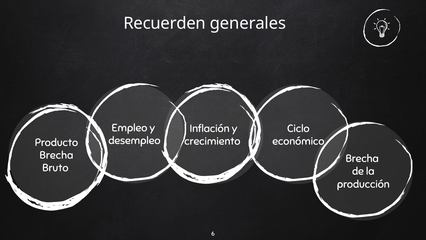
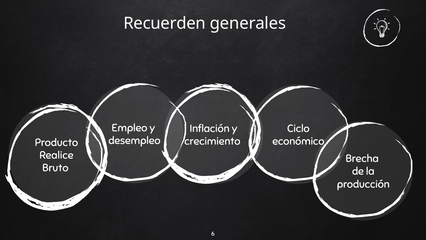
Brecha at (56, 155): Brecha -> Realice
